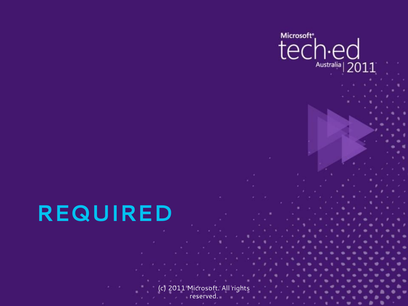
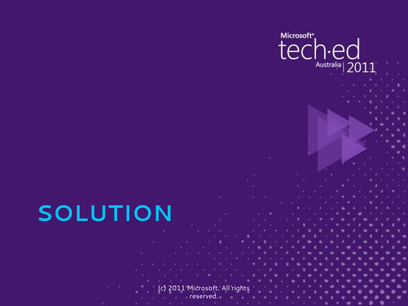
REQUIRED: REQUIRED -> SOLUTION
